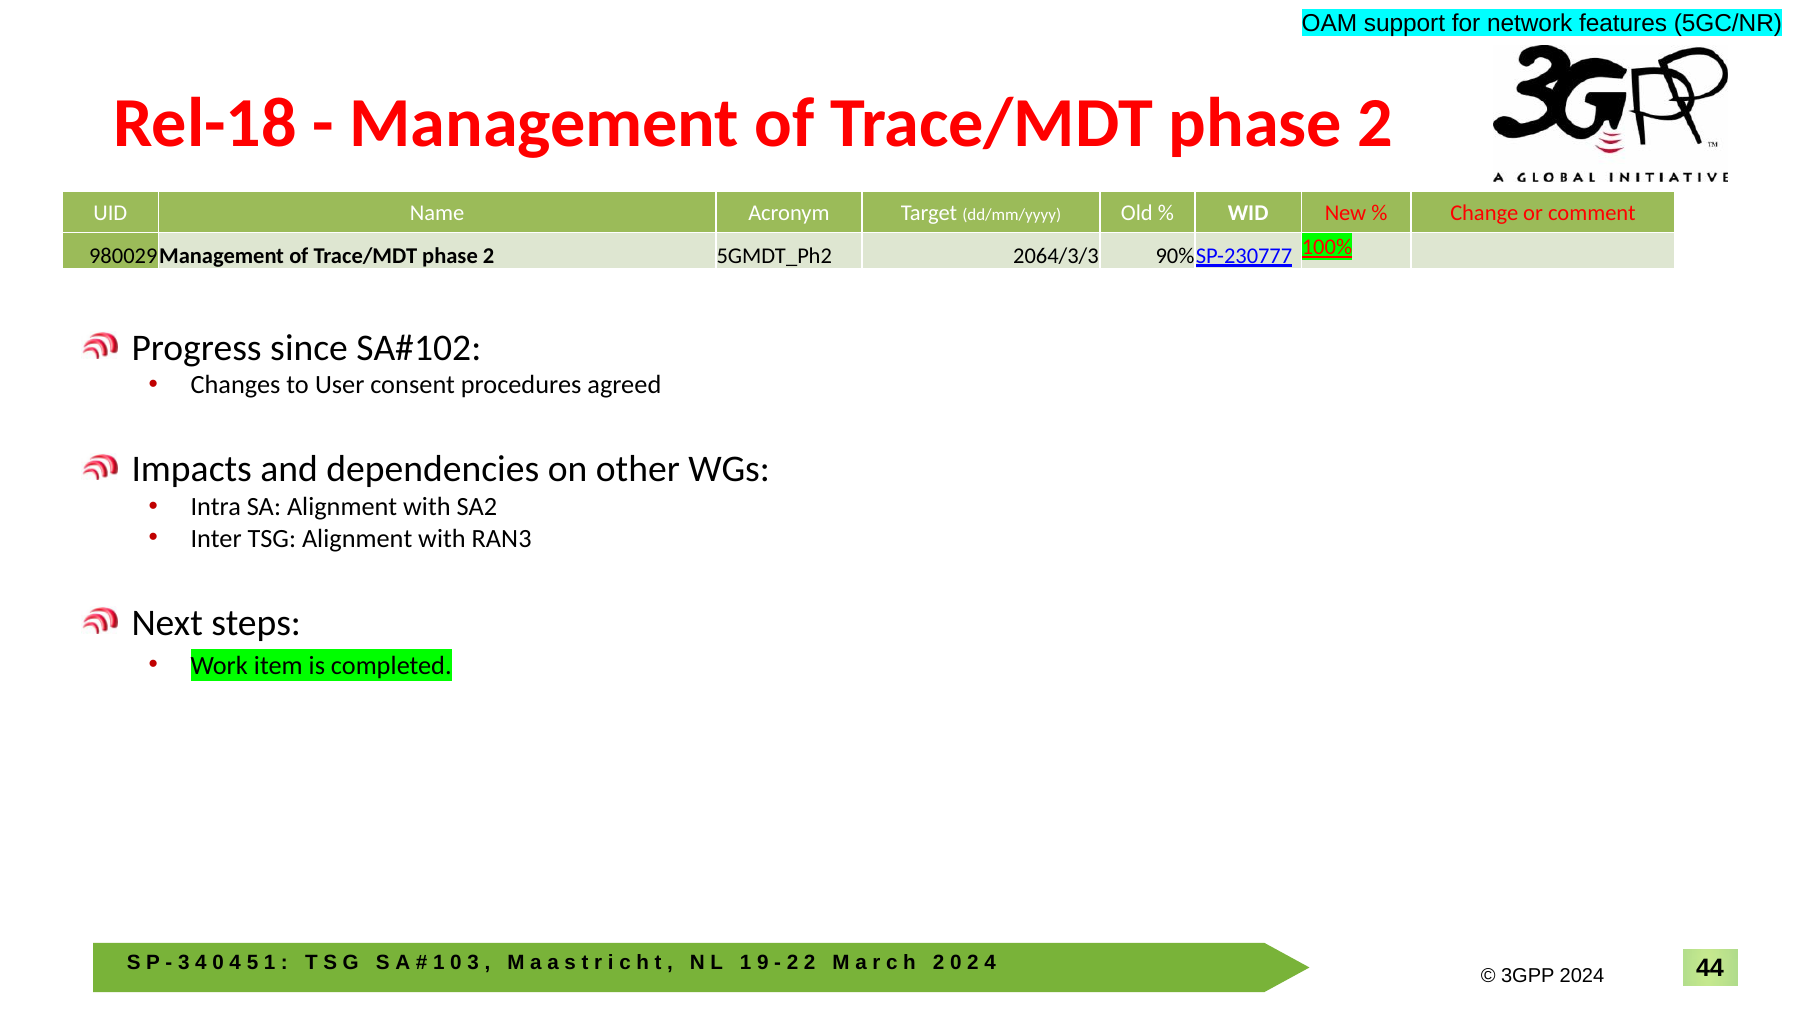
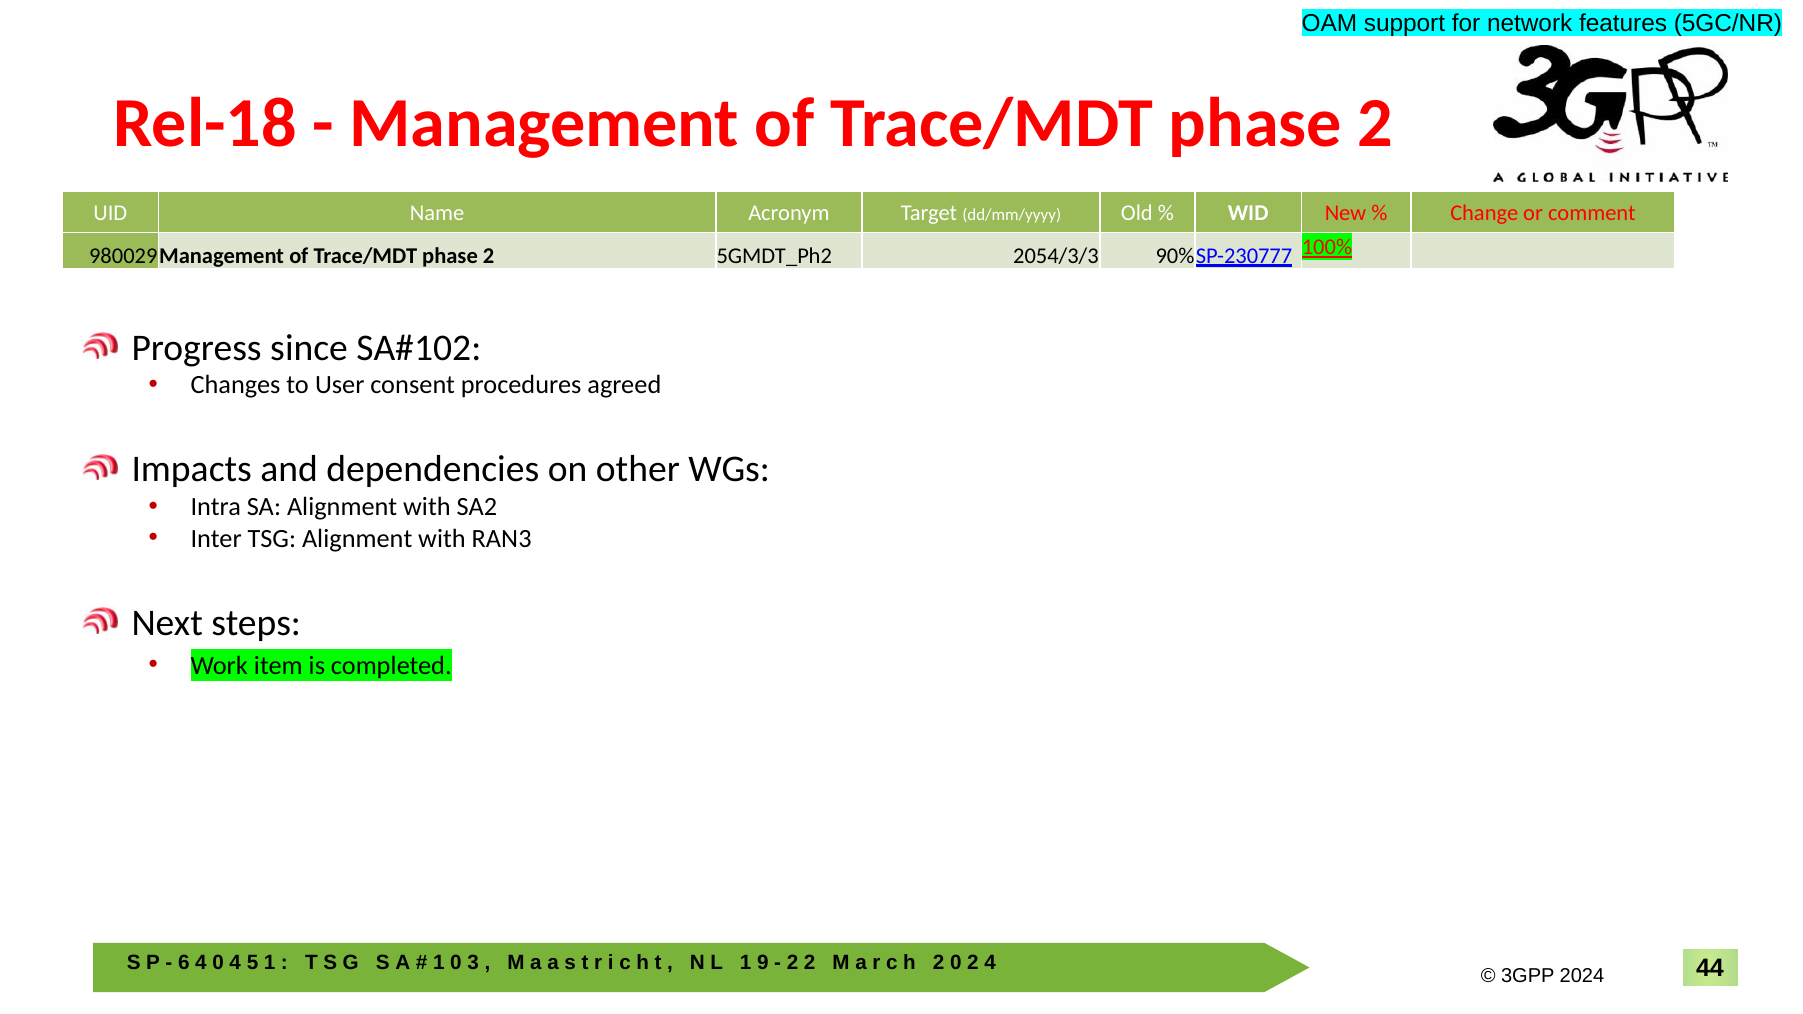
2064/3/3: 2064/3/3 -> 2054/3/3
3 at (184, 963): 3 -> 6
